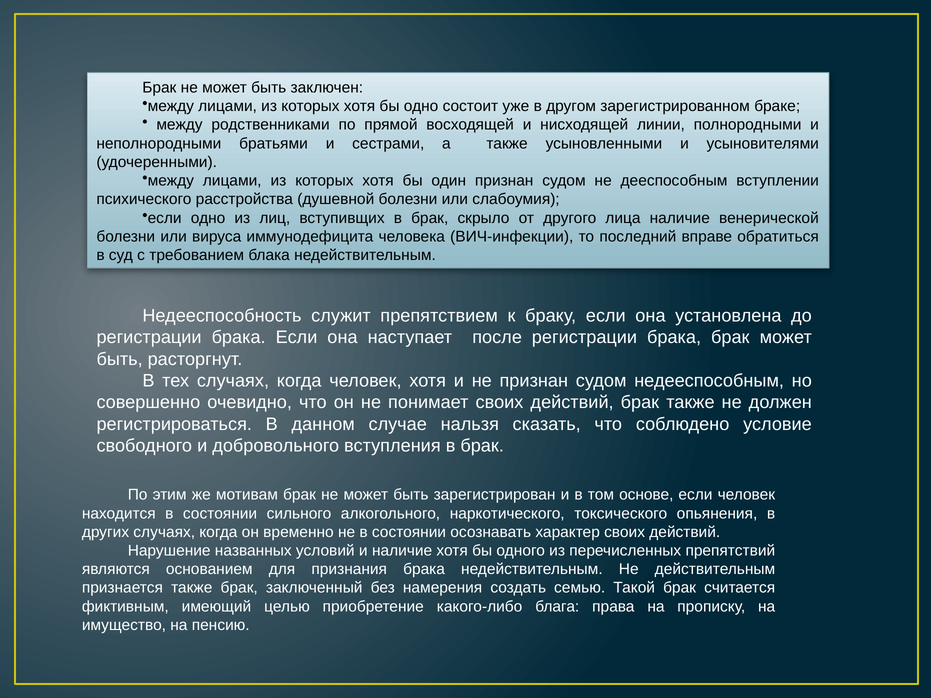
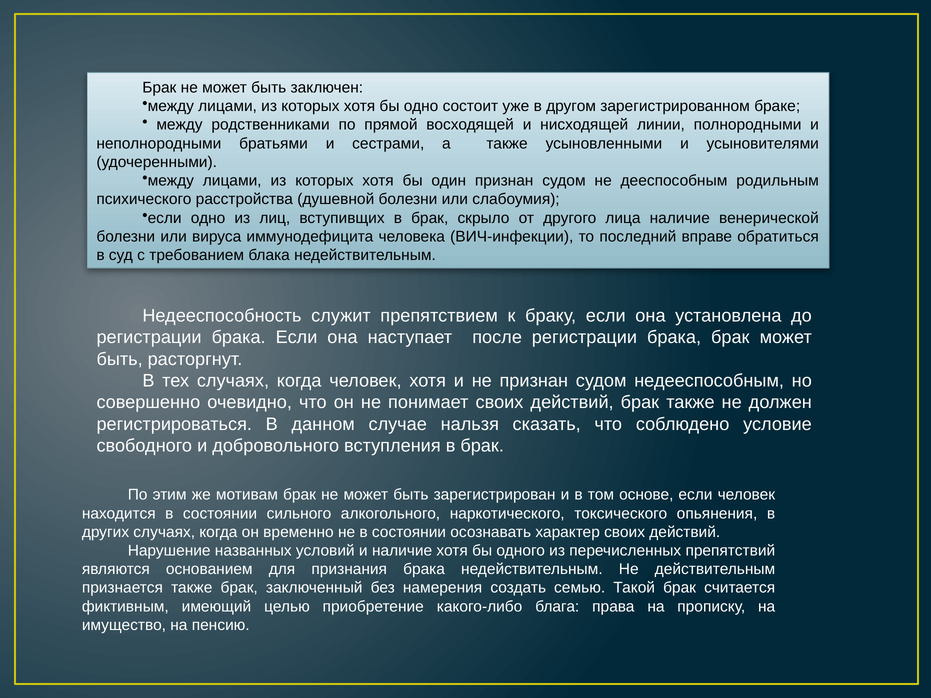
вступлении: вступлении -> родильным
